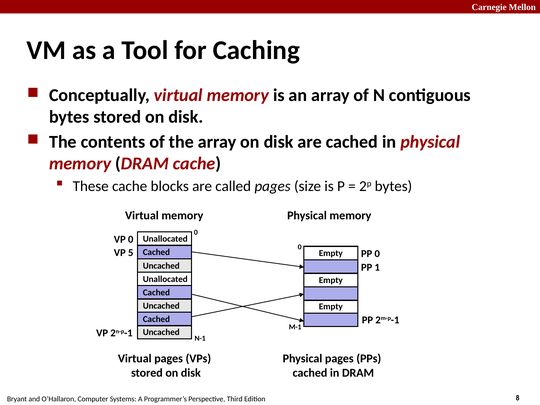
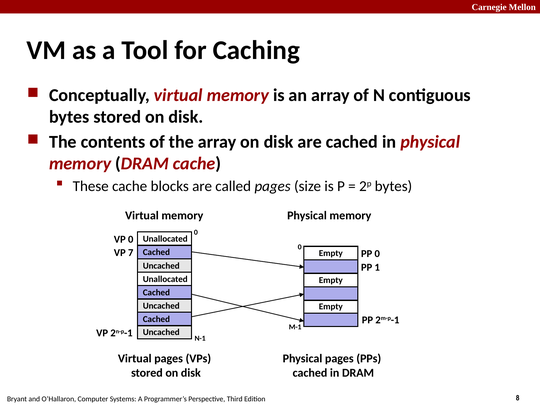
5: 5 -> 7
